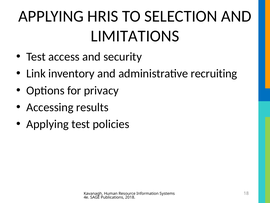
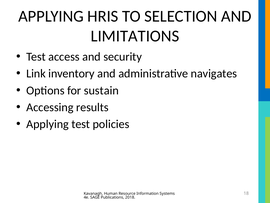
recruiting: recruiting -> navigates
privacy: privacy -> sustain
